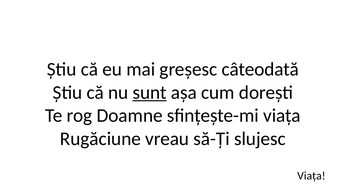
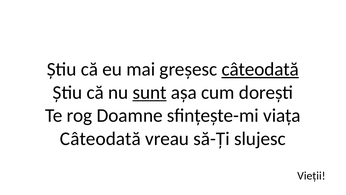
câteodată at (260, 69) underline: none -> present
Rugăciune at (100, 138): Rugăciune -> Câteodată
Viața at (311, 175): Viața -> Vieții
